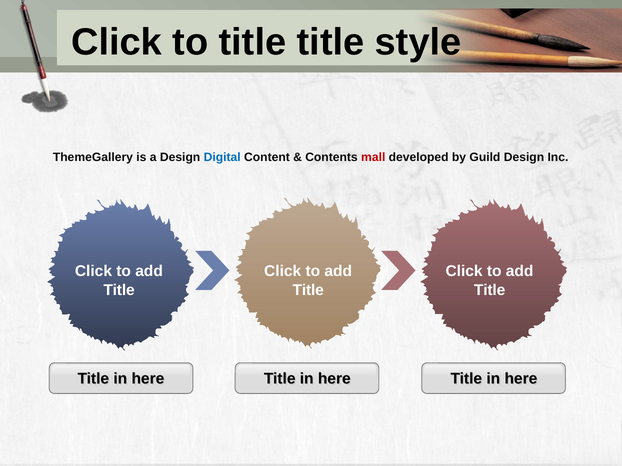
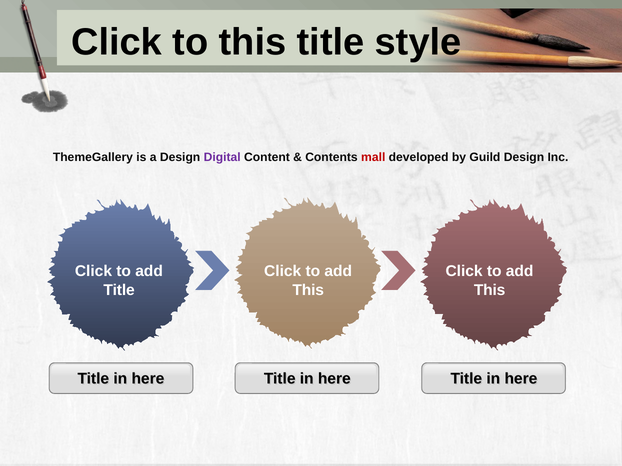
to title: title -> this
Digital colour: blue -> purple
Title at (308, 290): Title -> This
Title at (490, 290): Title -> This
